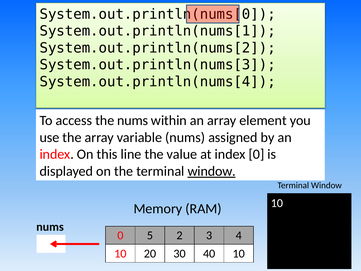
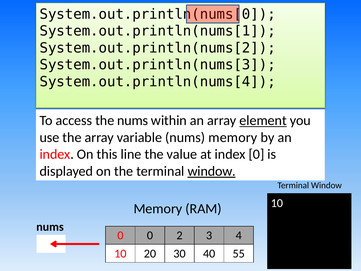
element underline: none -> present
nums assigned: assigned -> memory
0 5: 5 -> 0
40 10: 10 -> 55
